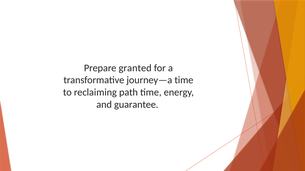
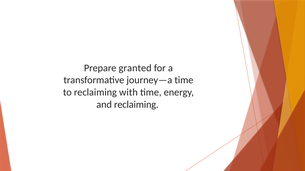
path: path -> with
and guarantee: guarantee -> reclaiming
